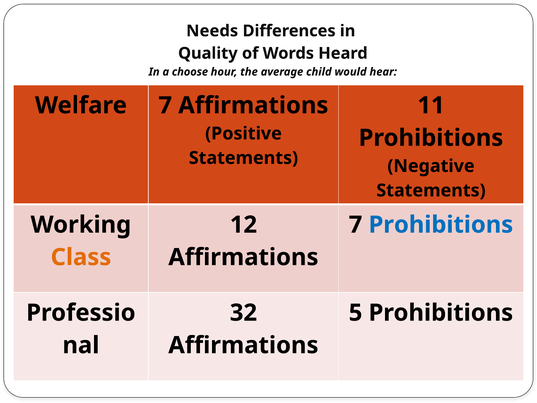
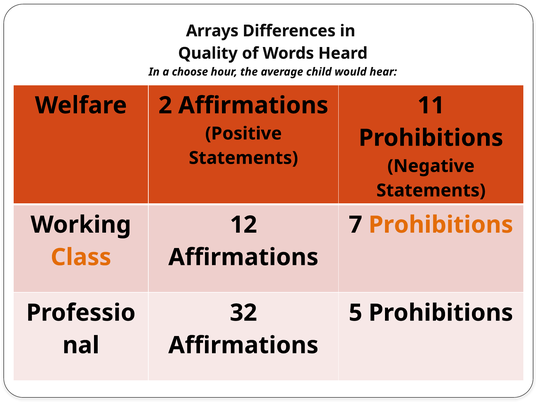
Needs: Needs -> Arrays
Welfare 7: 7 -> 2
Prohibitions at (441, 225) colour: blue -> orange
